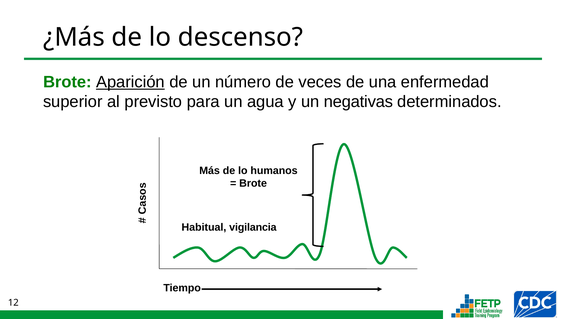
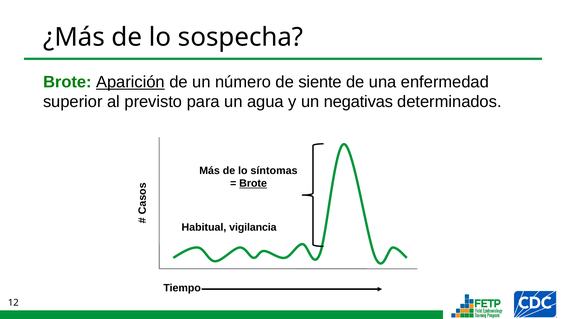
descenso: descenso -> sospecha
veces: veces -> siente
humanos: humanos -> síntomas
Brote at (253, 183) underline: none -> present
